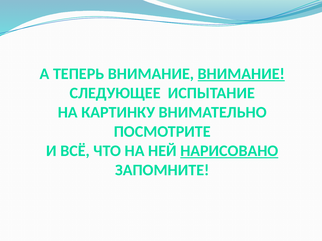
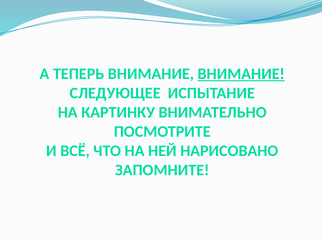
НАРИСОВАНО underline: present -> none
